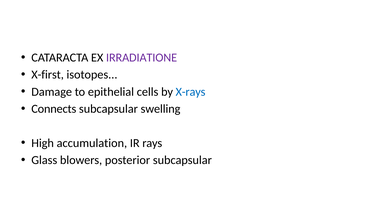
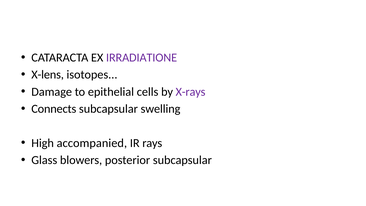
X-first: X-first -> X-lens
X-rays colour: blue -> purple
accumulation: accumulation -> accompanied
